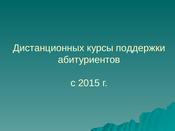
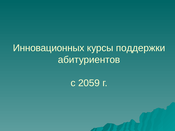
Дистанционных: Дистанционных -> Инновационных
2015: 2015 -> 2059
